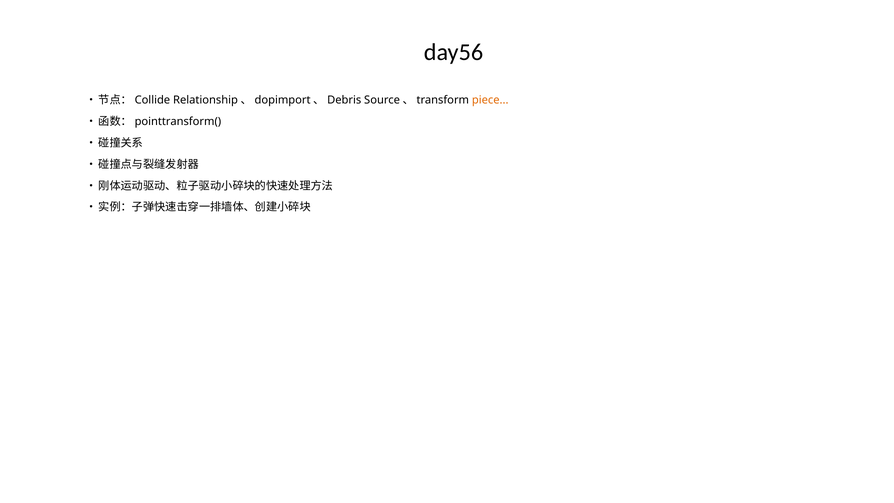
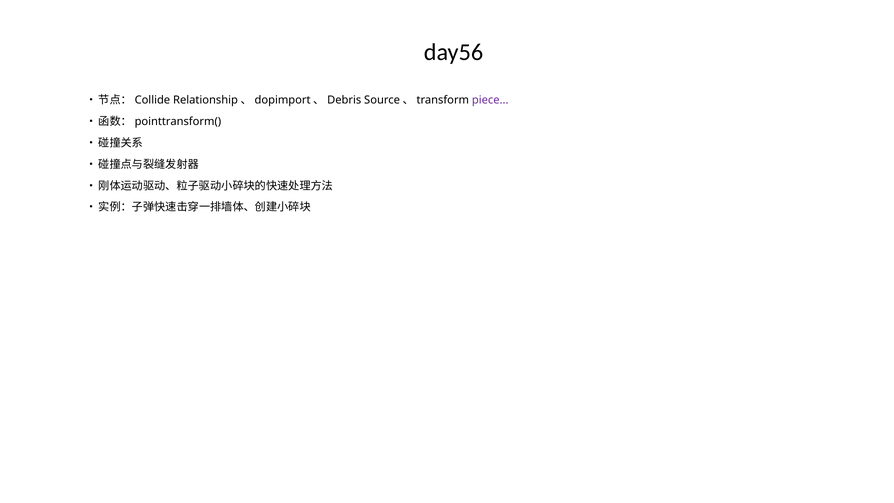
piece colour: orange -> purple
